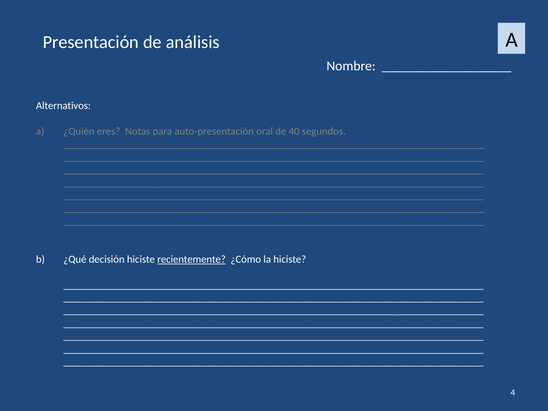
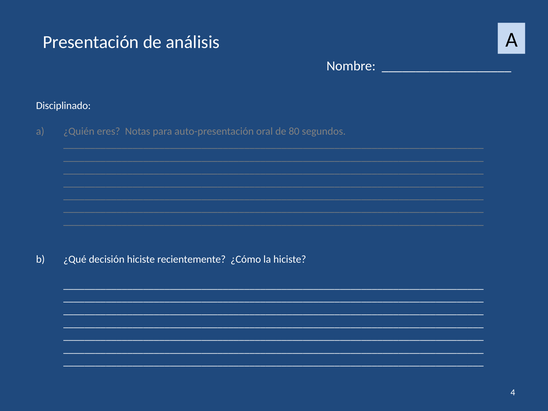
Alternativos: Alternativos -> Disciplinado
40: 40 -> 80
recientemente underline: present -> none
